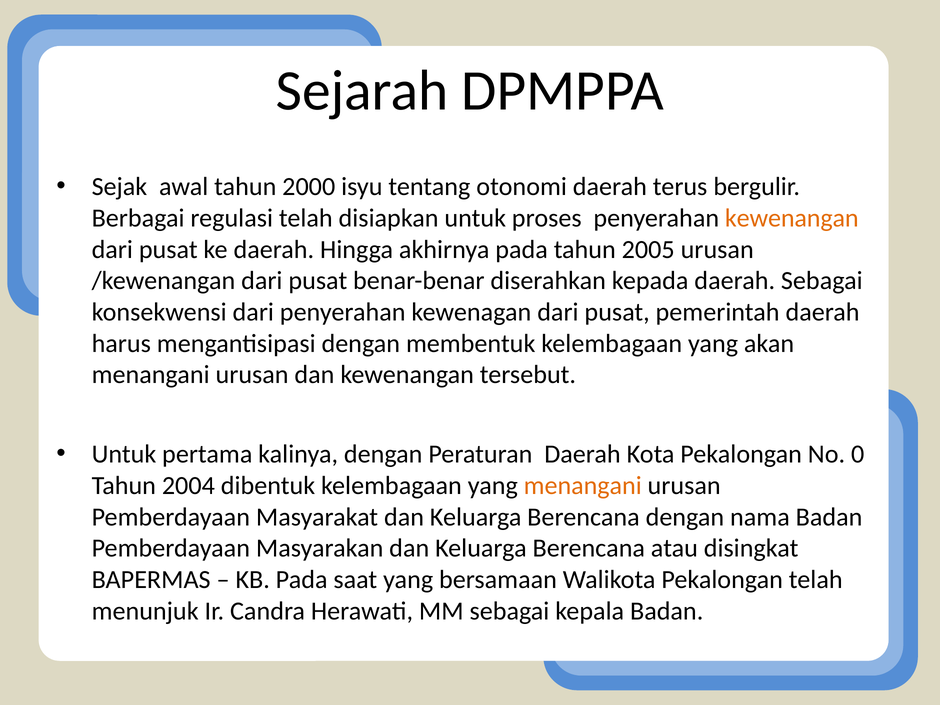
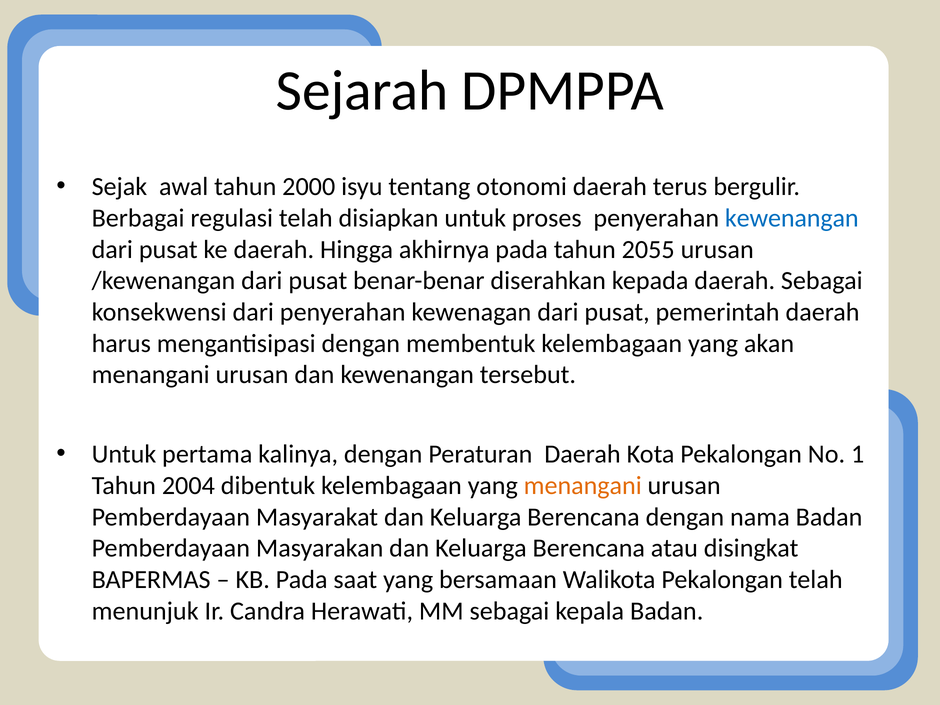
kewenangan at (792, 218) colour: orange -> blue
2005: 2005 -> 2055
0: 0 -> 1
